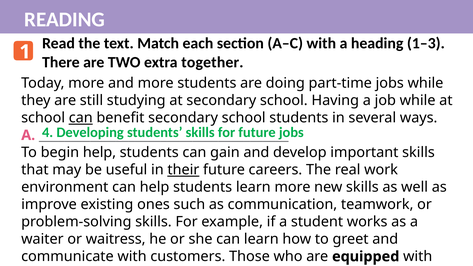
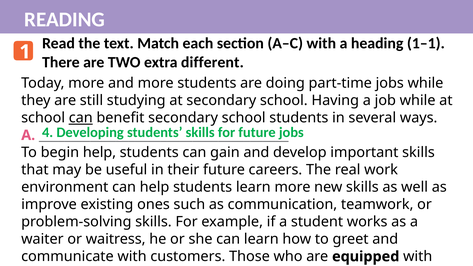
1–3: 1–3 -> 1–1
together: together -> different
their at (183, 170) underline: present -> none
